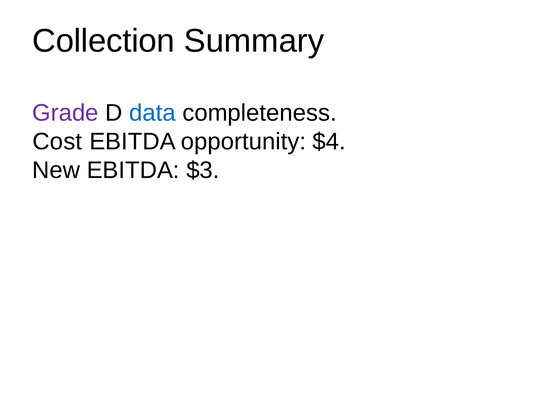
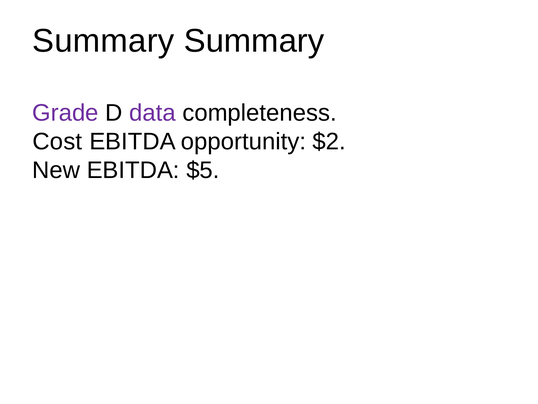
Collection at (104, 41): Collection -> Summary
data colour: blue -> purple
$4: $4 -> $2
$3: $3 -> $5
